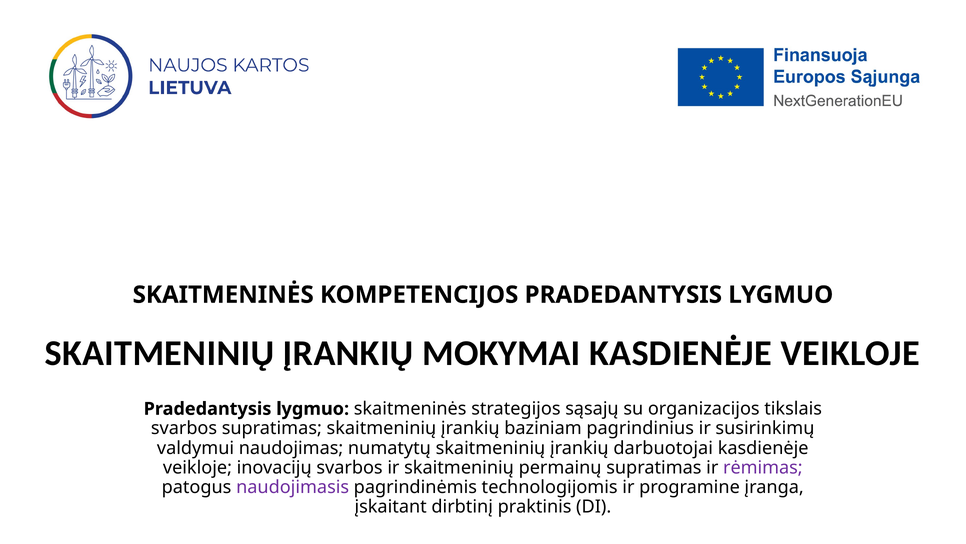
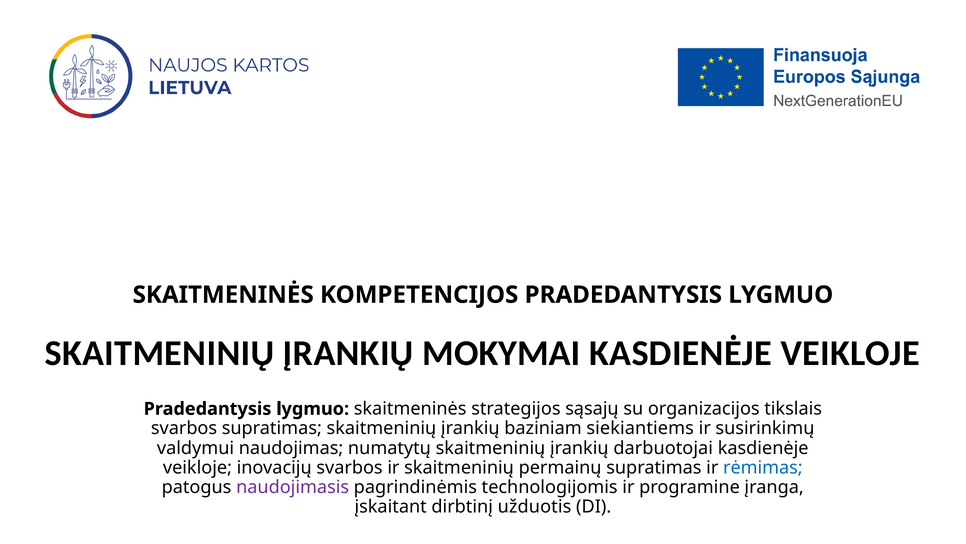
pagrindinius: pagrindinius -> siekiantiems
rėmimas colour: purple -> blue
praktinis: praktinis -> užduotis
